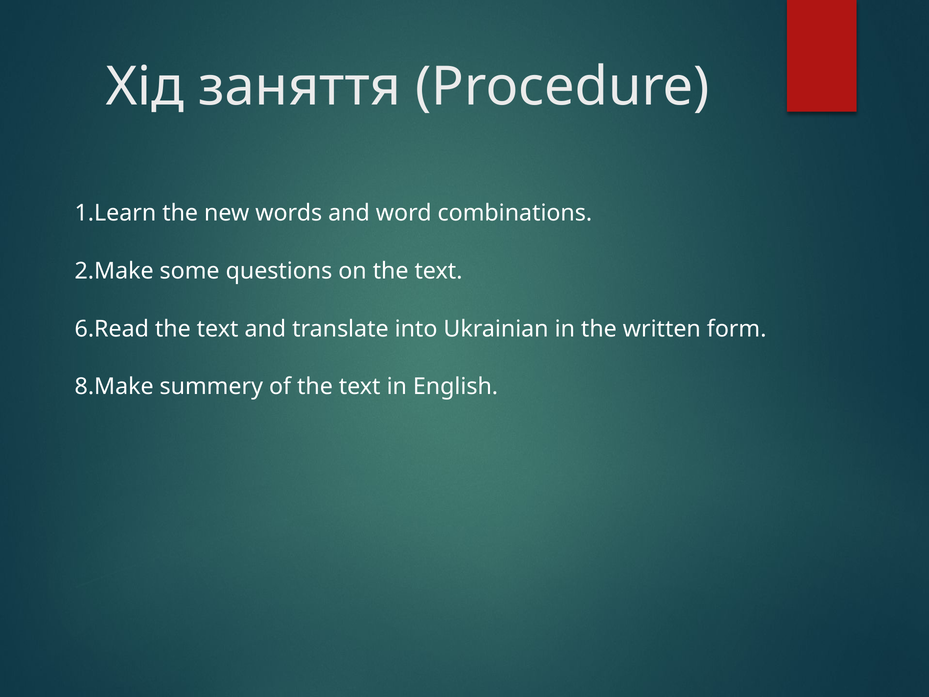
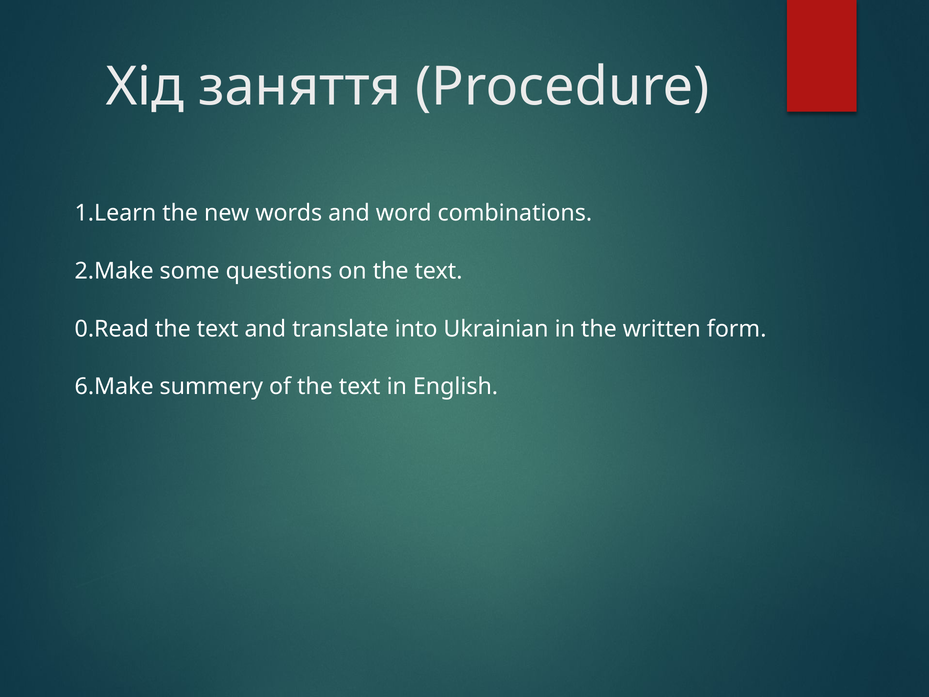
6.Read: 6.Read -> 0.Read
8.Make: 8.Make -> 6.Make
